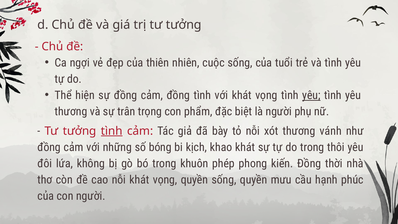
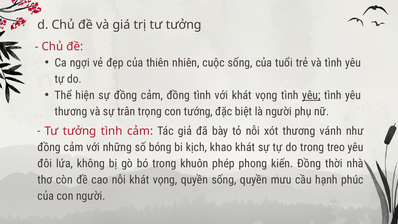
phẩm: phẩm -> tướng
tình at (112, 131) underline: present -> none
thôi: thôi -> treo
